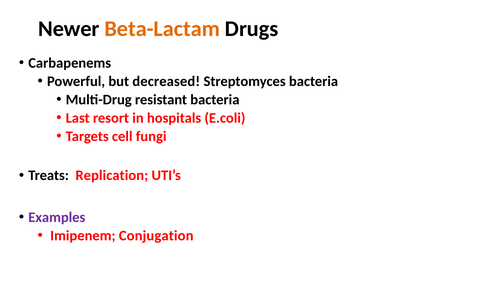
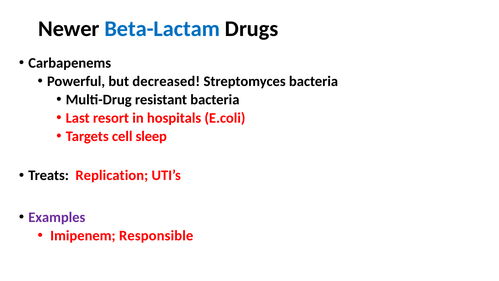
Beta-Lactam colour: orange -> blue
fungi: fungi -> sleep
Conjugation: Conjugation -> Responsible
